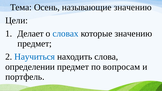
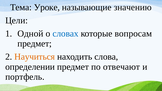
Осень: Осень -> Уроке
Делает: Делает -> Одной
которые значению: значению -> вопросам
Научиться colour: blue -> orange
вопросам: вопросам -> отвечают
